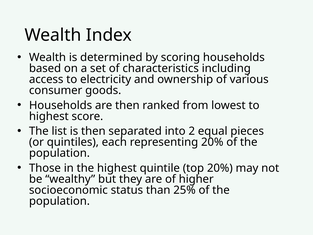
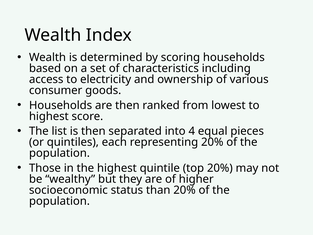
2: 2 -> 4
than 25%: 25% -> 20%
